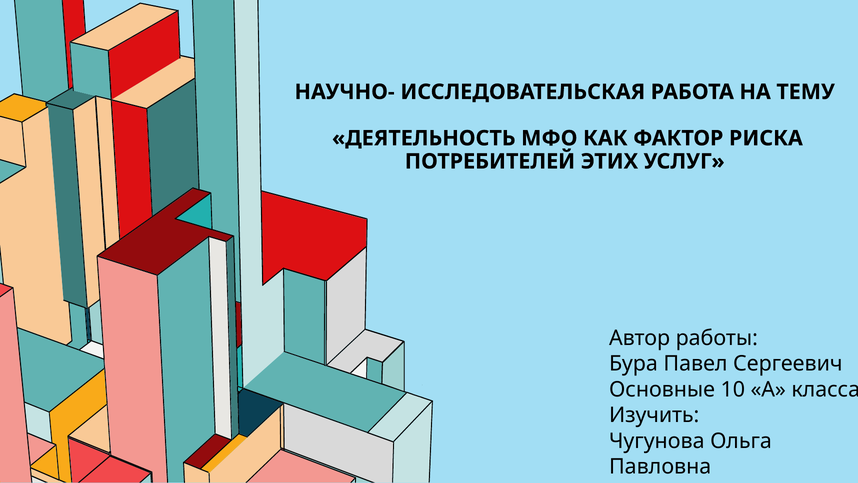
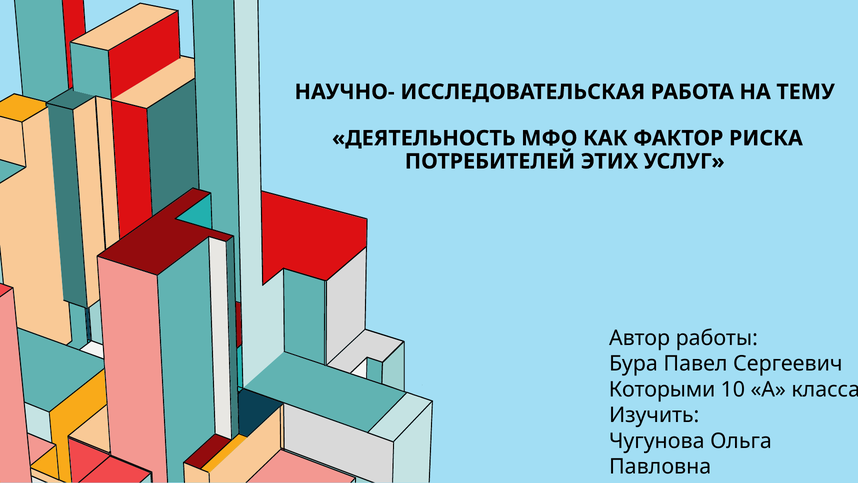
Основные: Основные -> Которыми
